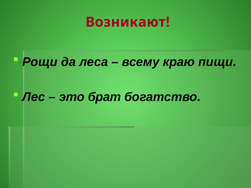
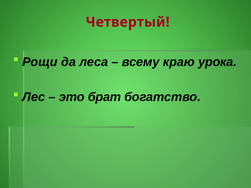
Возникают: Возникают -> Четвертый
пищи: пищи -> урока
